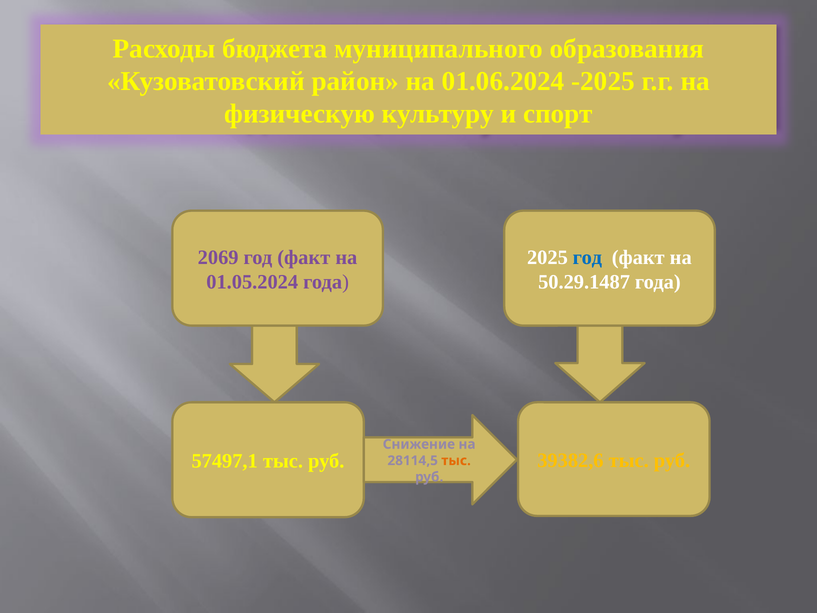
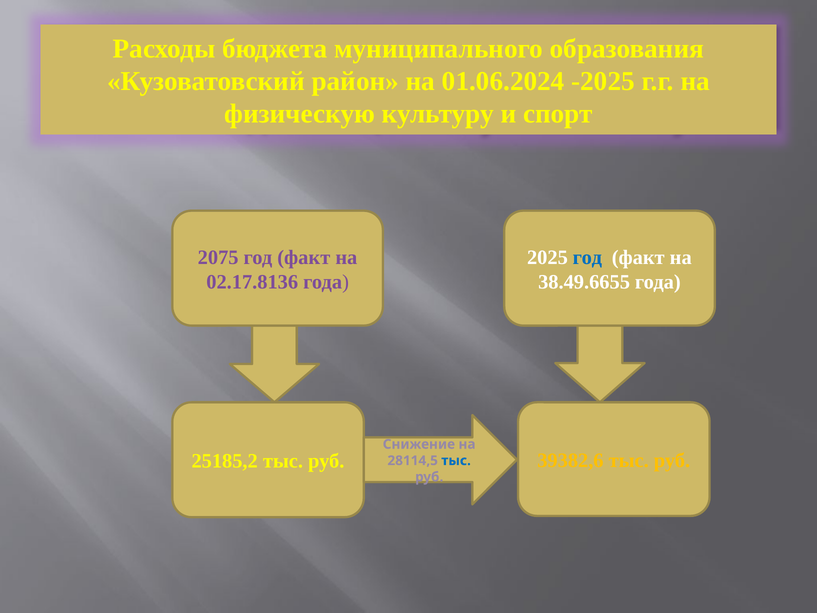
2069: 2069 -> 2075
01.05.2024: 01.05.2024 -> 02.17.8136
50.29.1487: 50.29.1487 -> 38.49.6655
57497,1: 57497,1 -> 25185,2
тыс at (456, 460) colour: orange -> blue
